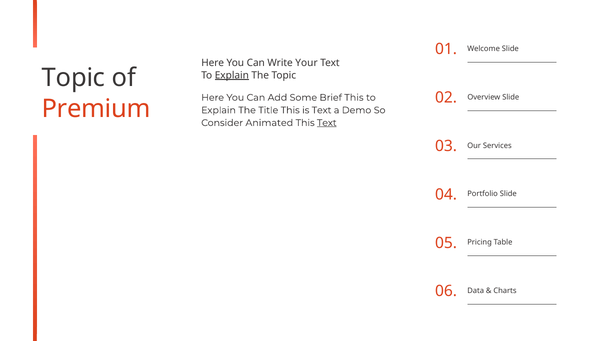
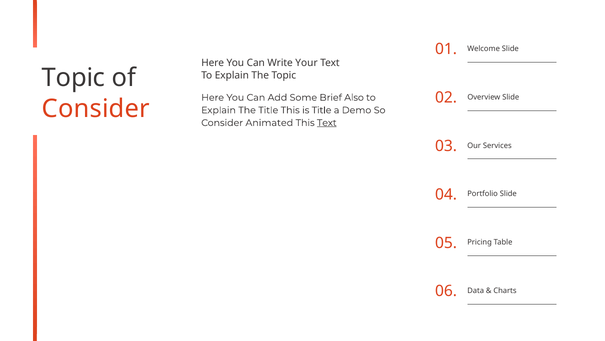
Explain at (232, 75) underline: present -> none
Brief This: This -> Also
Premium at (96, 108): Premium -> Consider
is Text: Text -> Title
